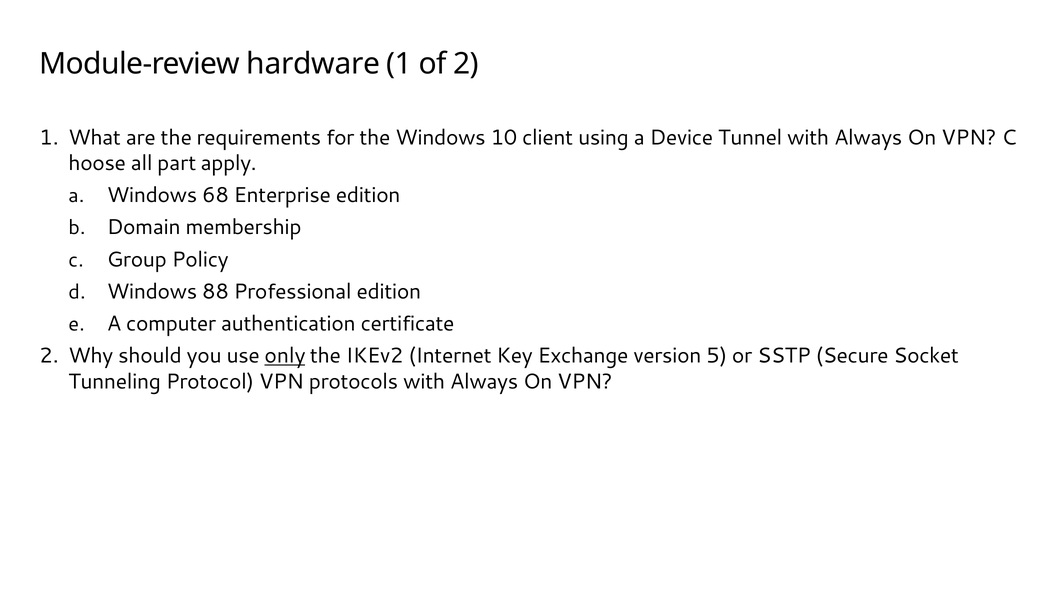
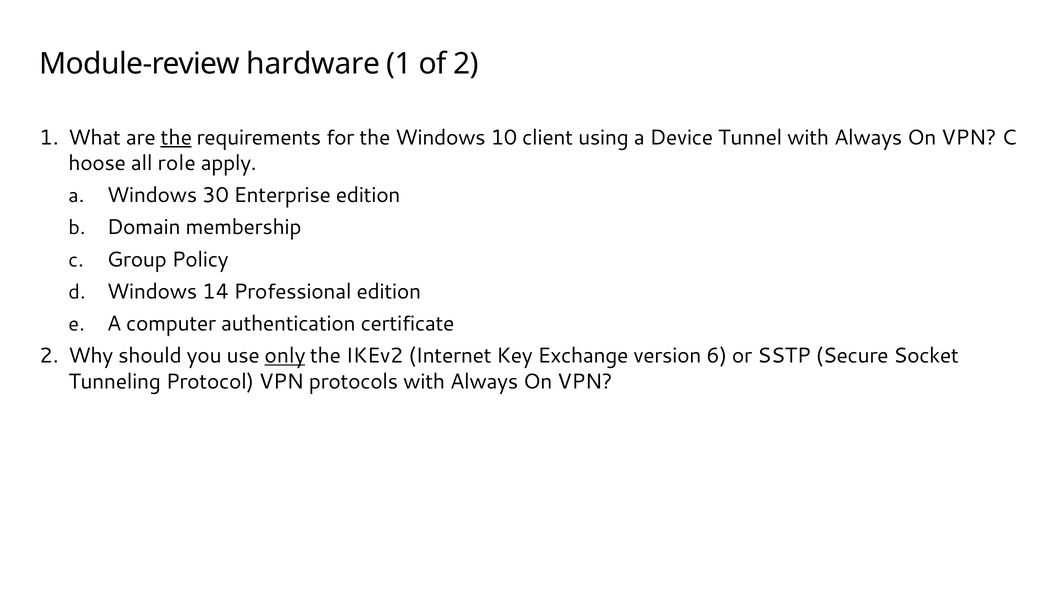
the at (176, 138) underline: none -> present
part: part -> role
68: 68 -> 30
88: 88 -> 14
5: 5 -> 6
